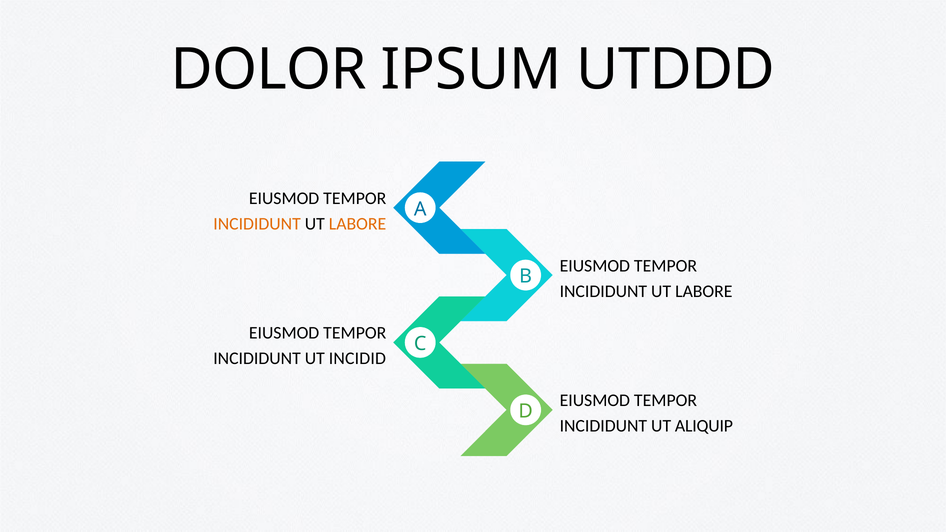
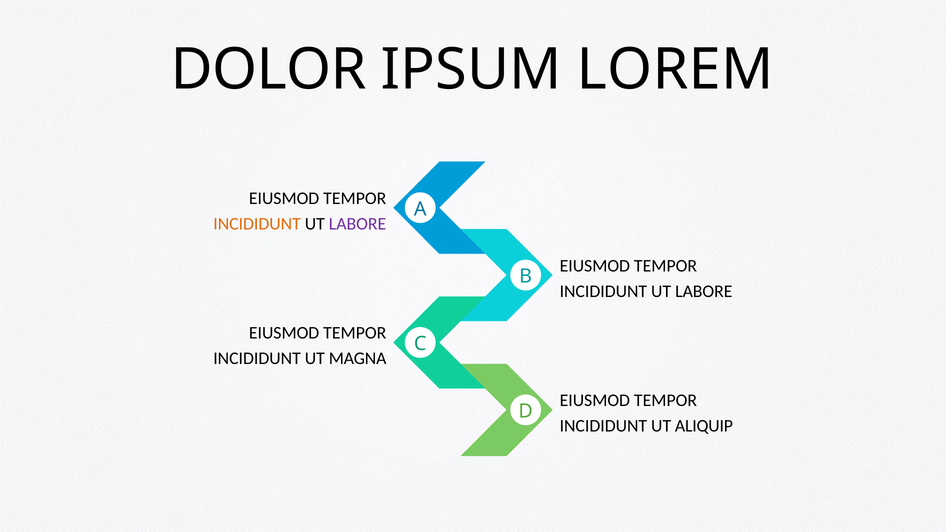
UTDDD: UTDDD -> LOREM
LABORE at (358, 224) colour: orange -> purple
INCIDID: INCIDID -> MAGNA
